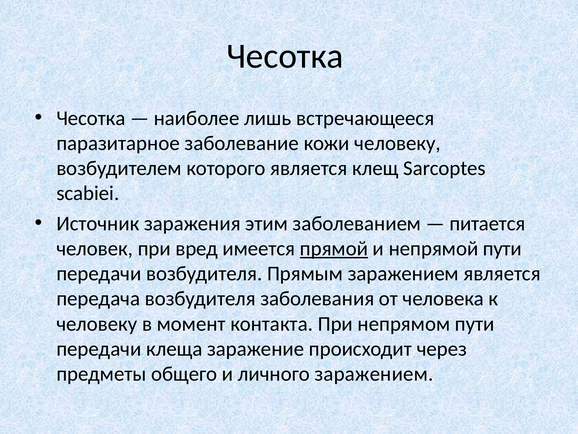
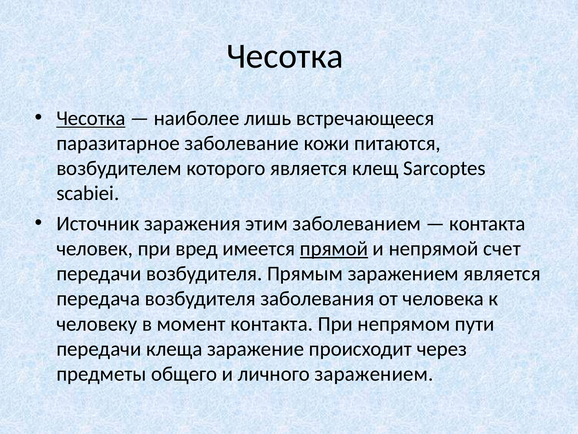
Чесотка at (91, 118) underline: none -> present
кожи человеку: человеку -> питаются
питается at (487, 223): питается -> контакта
непрямой пути: пути -> счет
